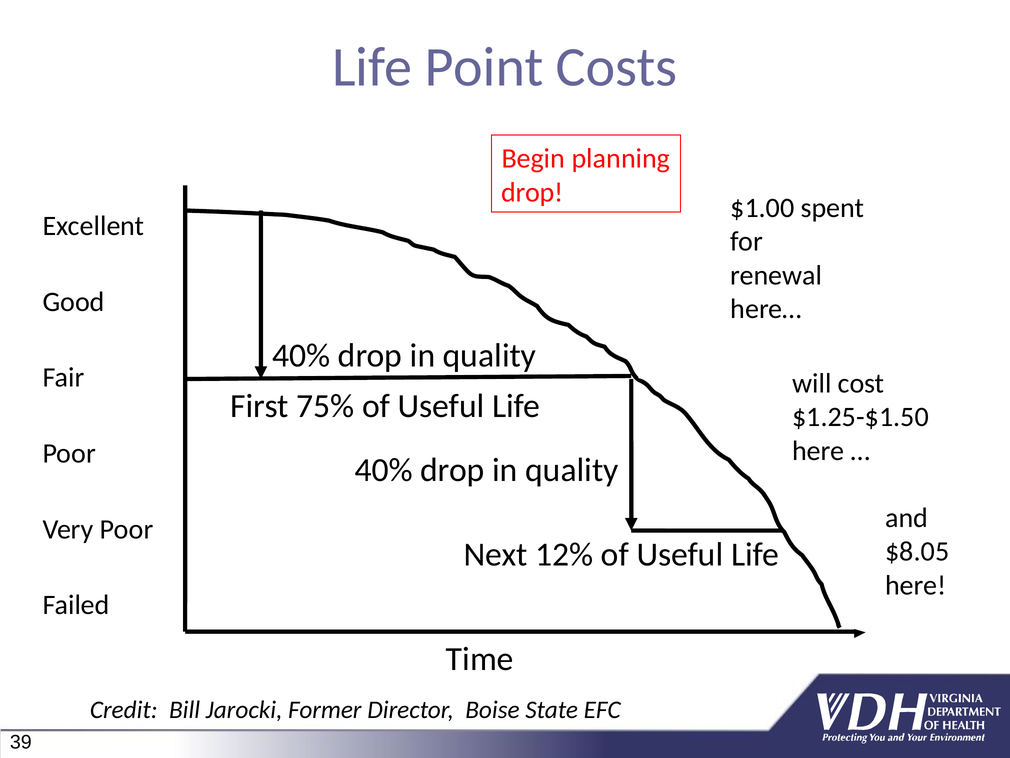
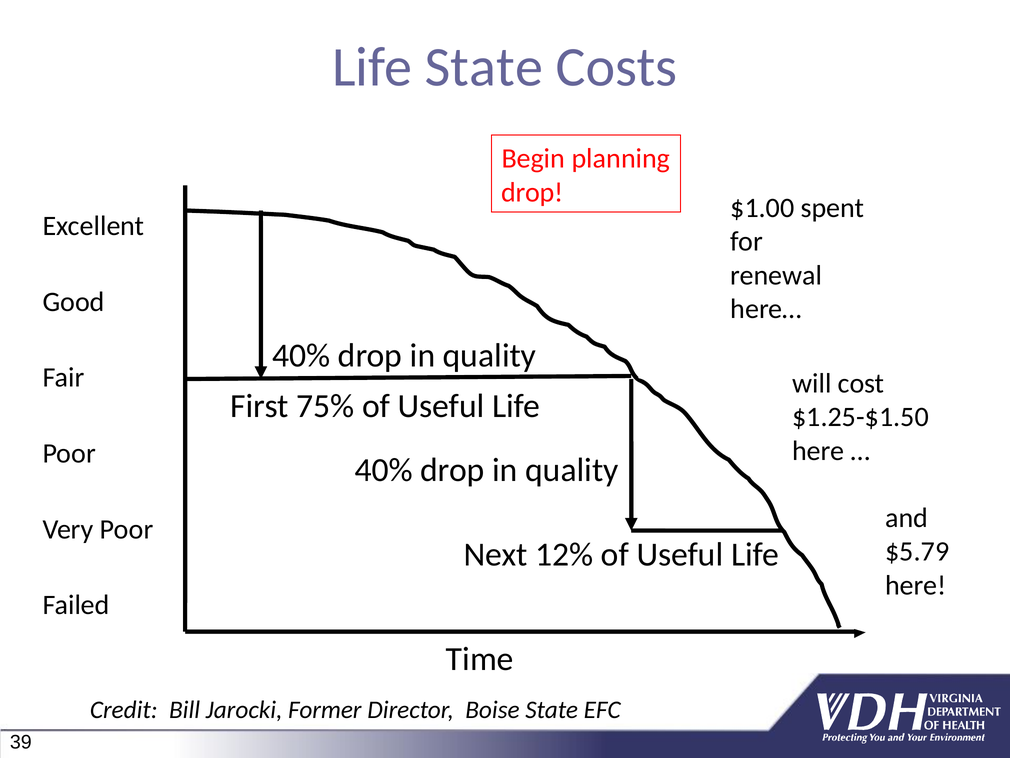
Life Point: Point -> State
$8.05: $8.05 -> $5.79
